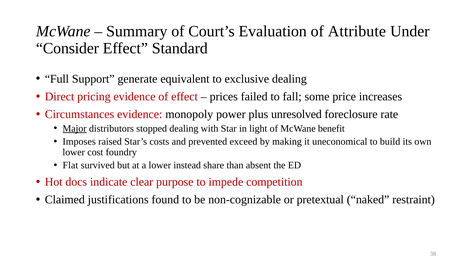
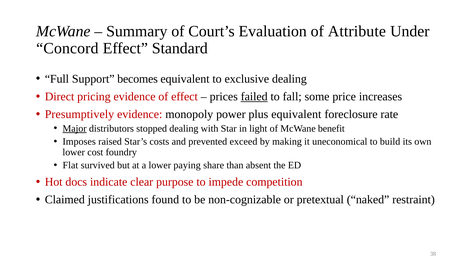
Consider: Consider -> Concord
generate: generate -> becomes
failed underline: none -> present
Circumstances: Circumstances -> Presumptively
plus unresolved: unresolved -> equivalent
instead: instead -> paying
